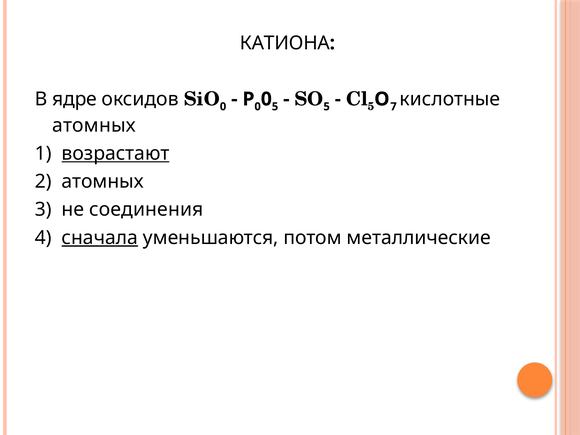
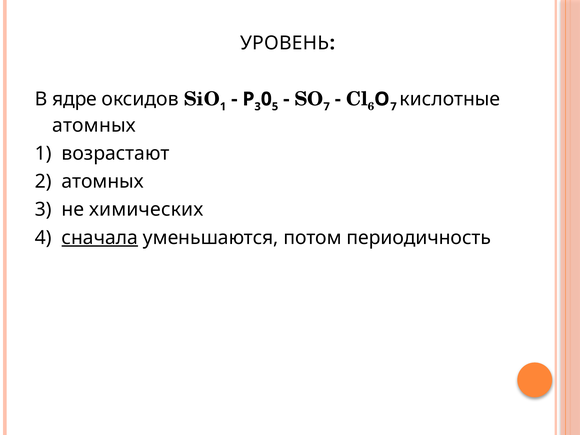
КАТИОНА: КАТИОНА -> УРОВЕНЬ
0 at (223, 107): 0 -> 1
0 at (258, 107): 0 -> 3
5 at (327, 107): 5 -> 7
5 at (371, 107): 5 -> 6
возрастают underline: present -> none
соединения: соединения -> химических
металлические: металлические -> периодичность
